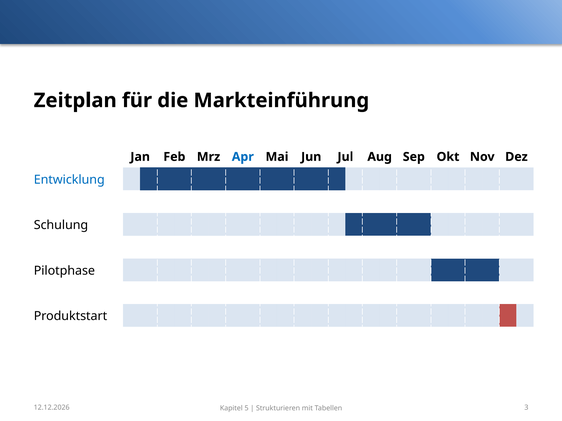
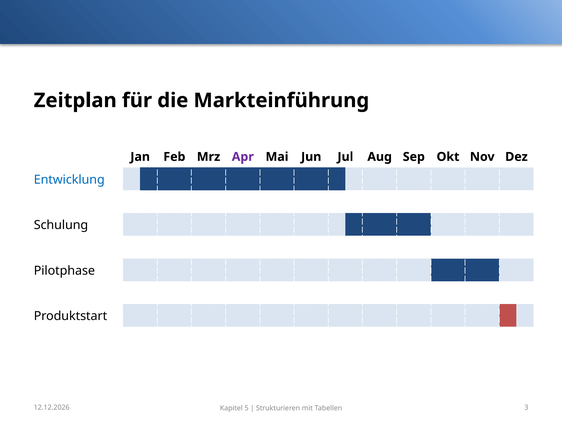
Apr colour: blue -> purple
